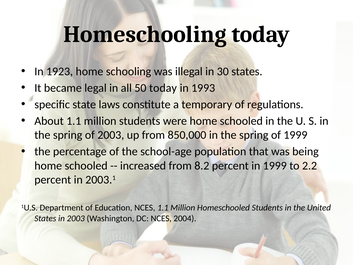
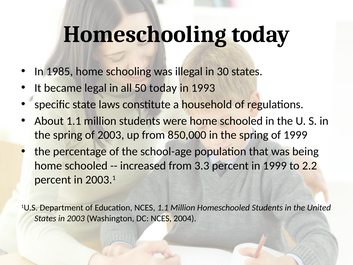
1923: 1923 -> 1985
temporary: temporary -> household
8.2: 8.2 -> 3.3
